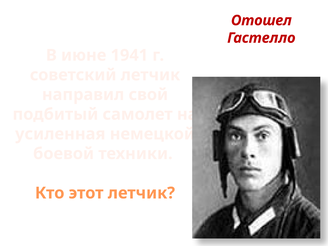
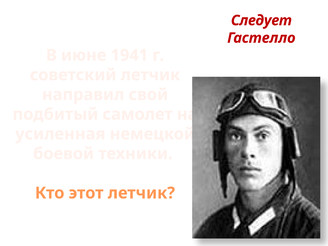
Отошел: Отошел -> Следует
